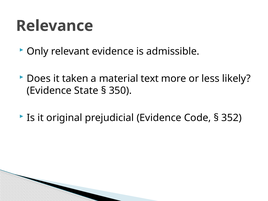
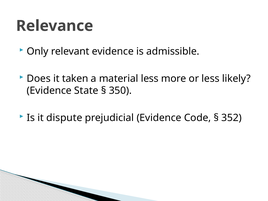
material text: text -> less
original: original -> dispute
